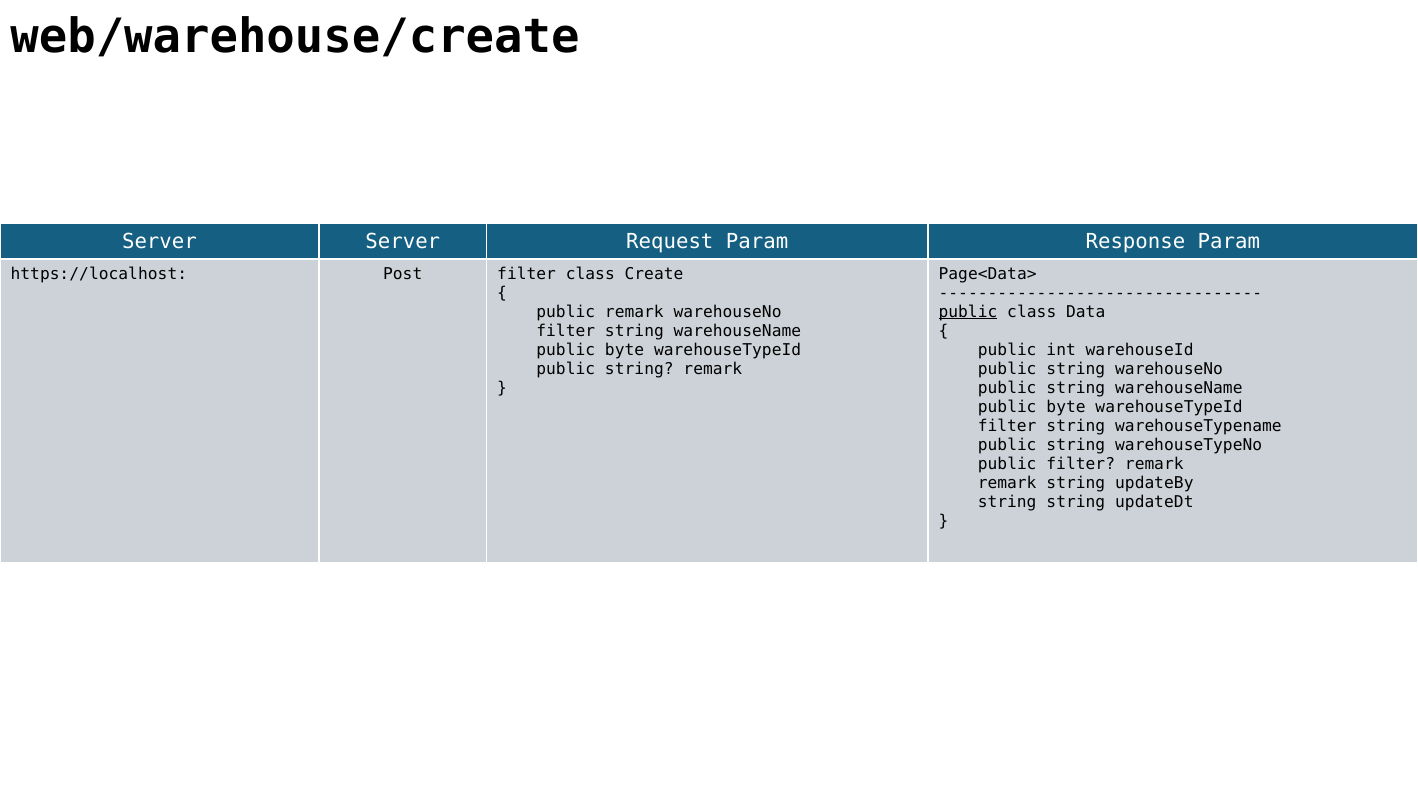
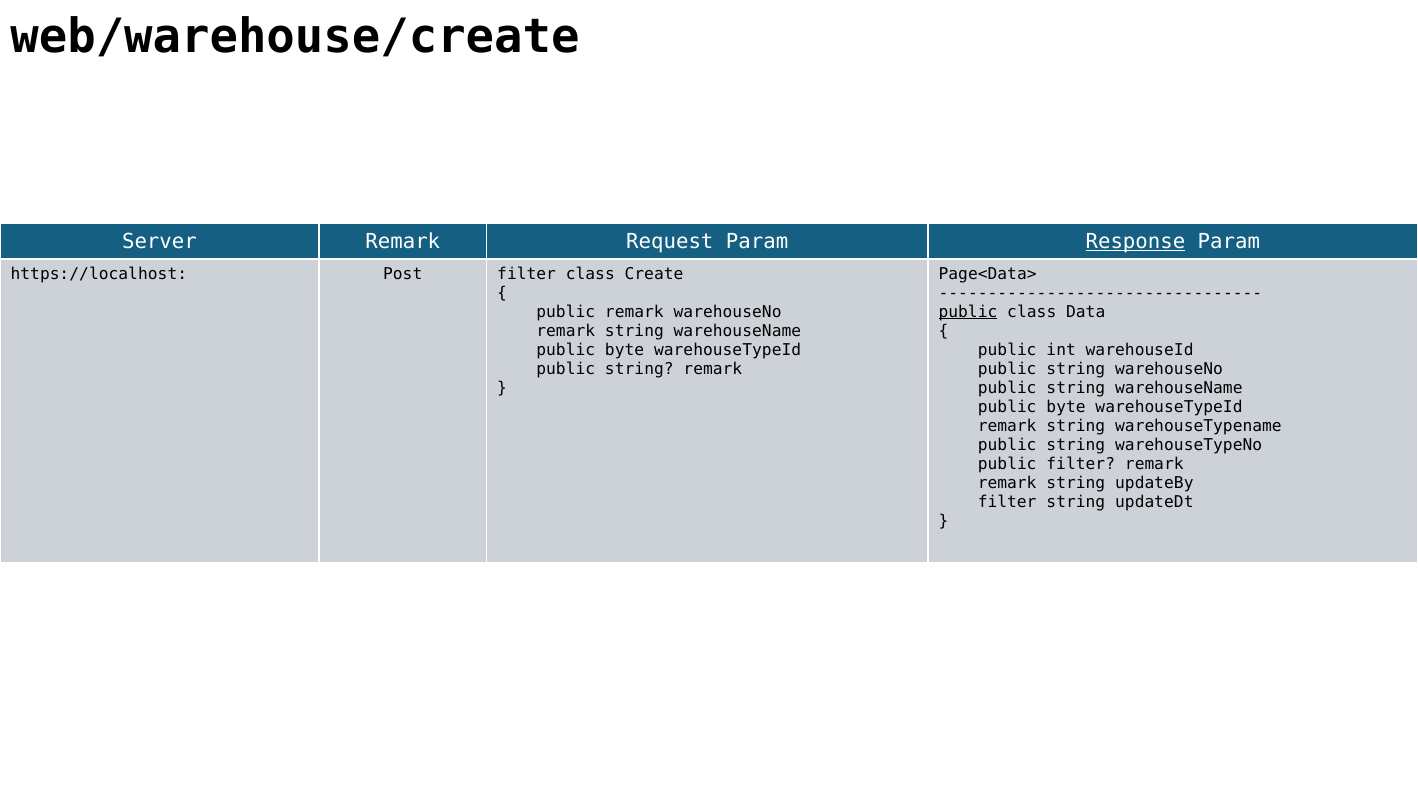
Server Server: Server -> Remark
Response underline: none -> present
filter at (566, 331): filter -> remark
filter at (1007, 426): filter -> remark
string at (1007, 501): string -> filter
